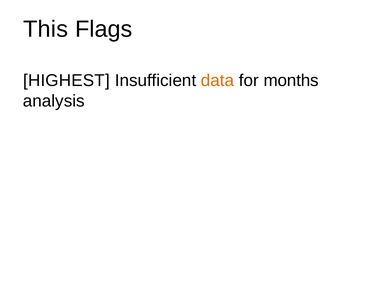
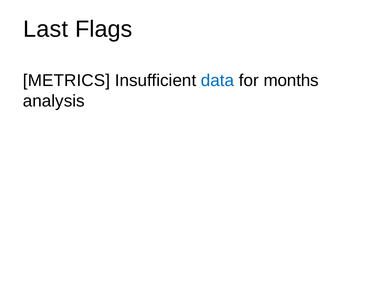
This: This -> Last
HIGHEST: HIGHEST -> METRICS
data colour: orange -> blue
